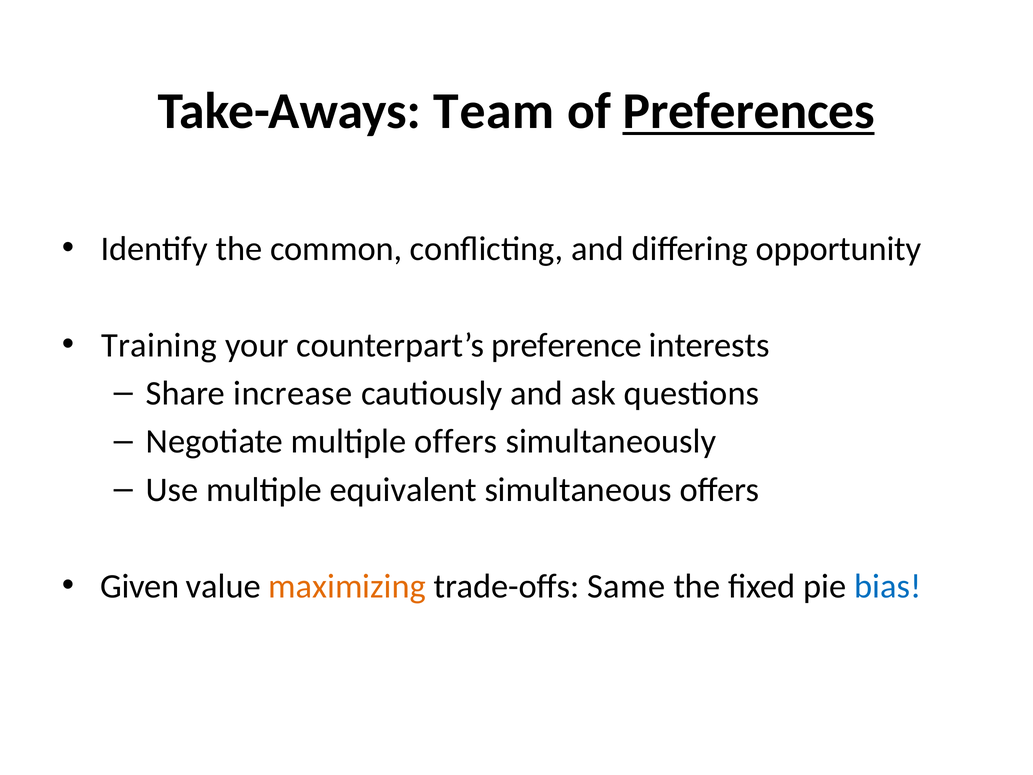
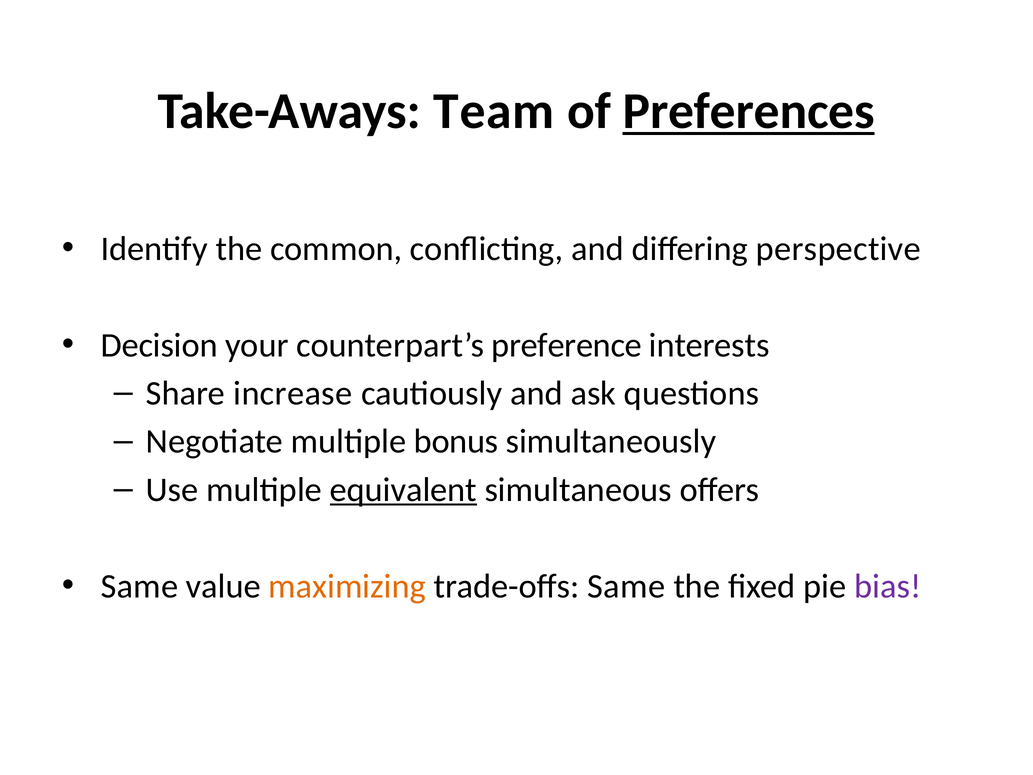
opportunity: opportunity -> perspective
Training: Training -> Decision
multiple offers: offers -> bonus
equivalent underline: none -> present
Given at (140, 586): Given -> Same
bias colour: blue -> purple
